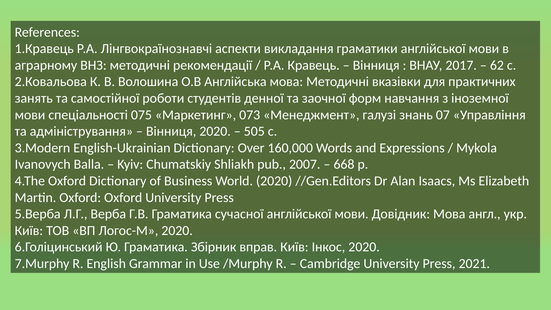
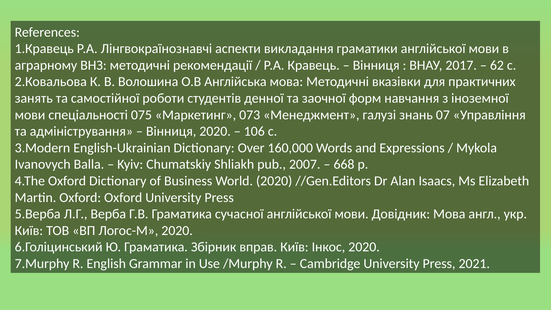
505: 505 -> 106
